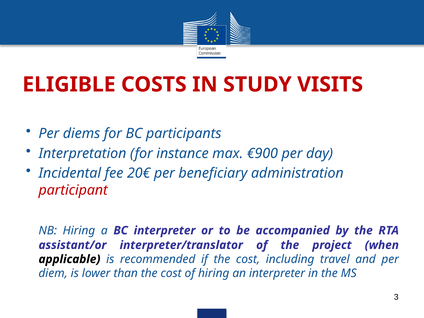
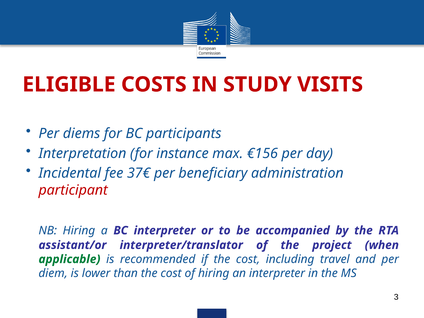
€900: €900 -> €156
20€: 20€ -> 37€
applicable colour: black -> green
